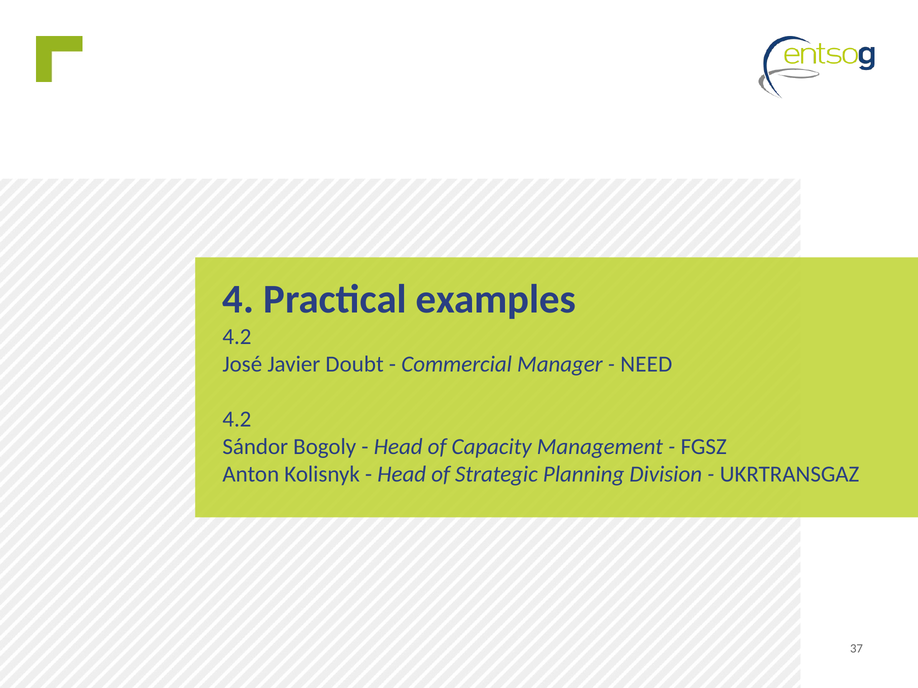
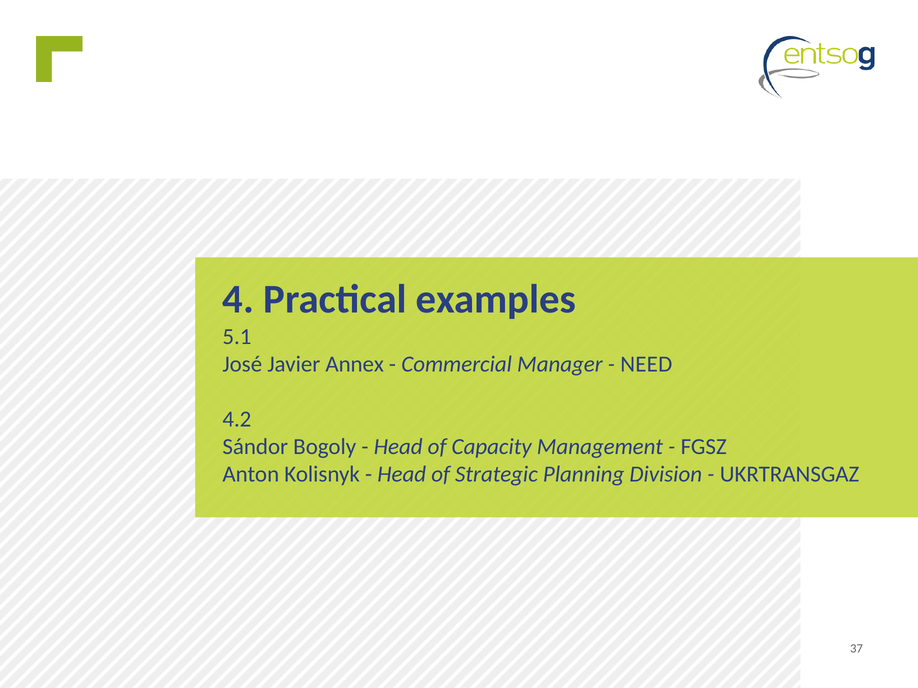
4.2 at (237, 337): 4.2 -> 5.1
Doubt: Doubt -> Annex
